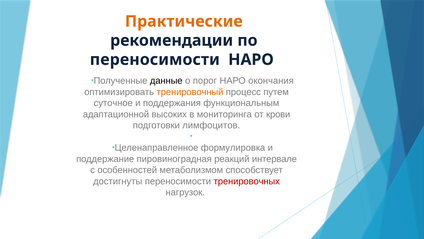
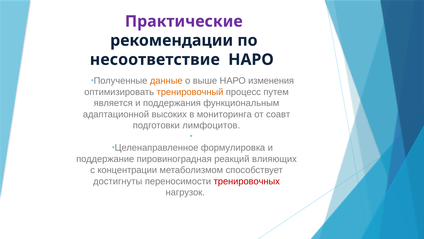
Практические colour: orange -> purple
переносимости at (155, 59): переносимости -> несоответствие
данные colour: black -> orange
порог: порог -> выше
окончания: окончания -> изменения
суточное: суточное -> является
крови: крови -> соавт
интервале: интервале -> влияющих
особенностей: особенностей -> концентрации
